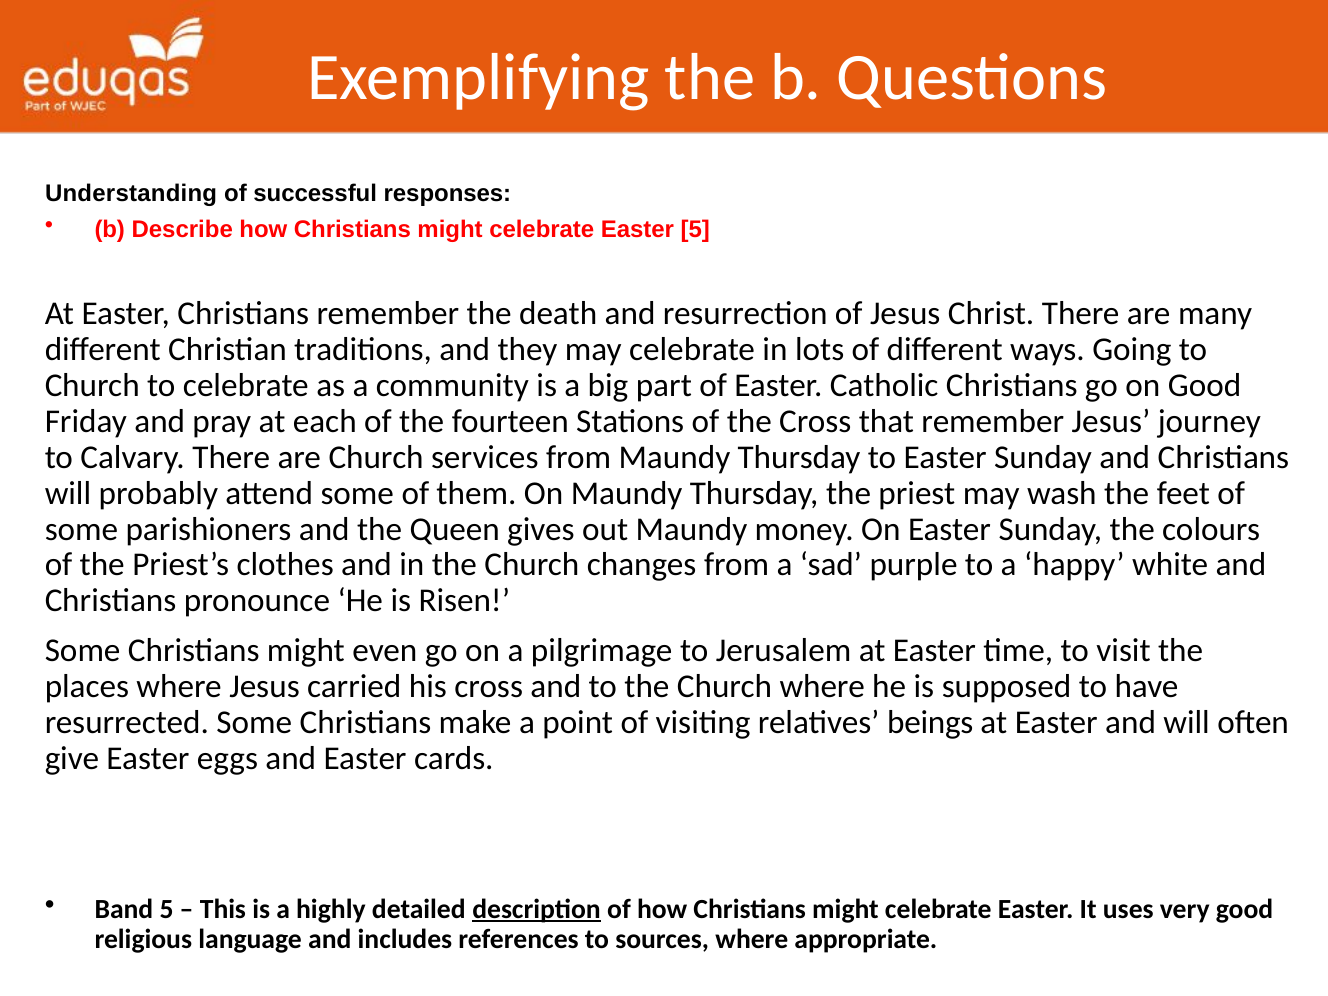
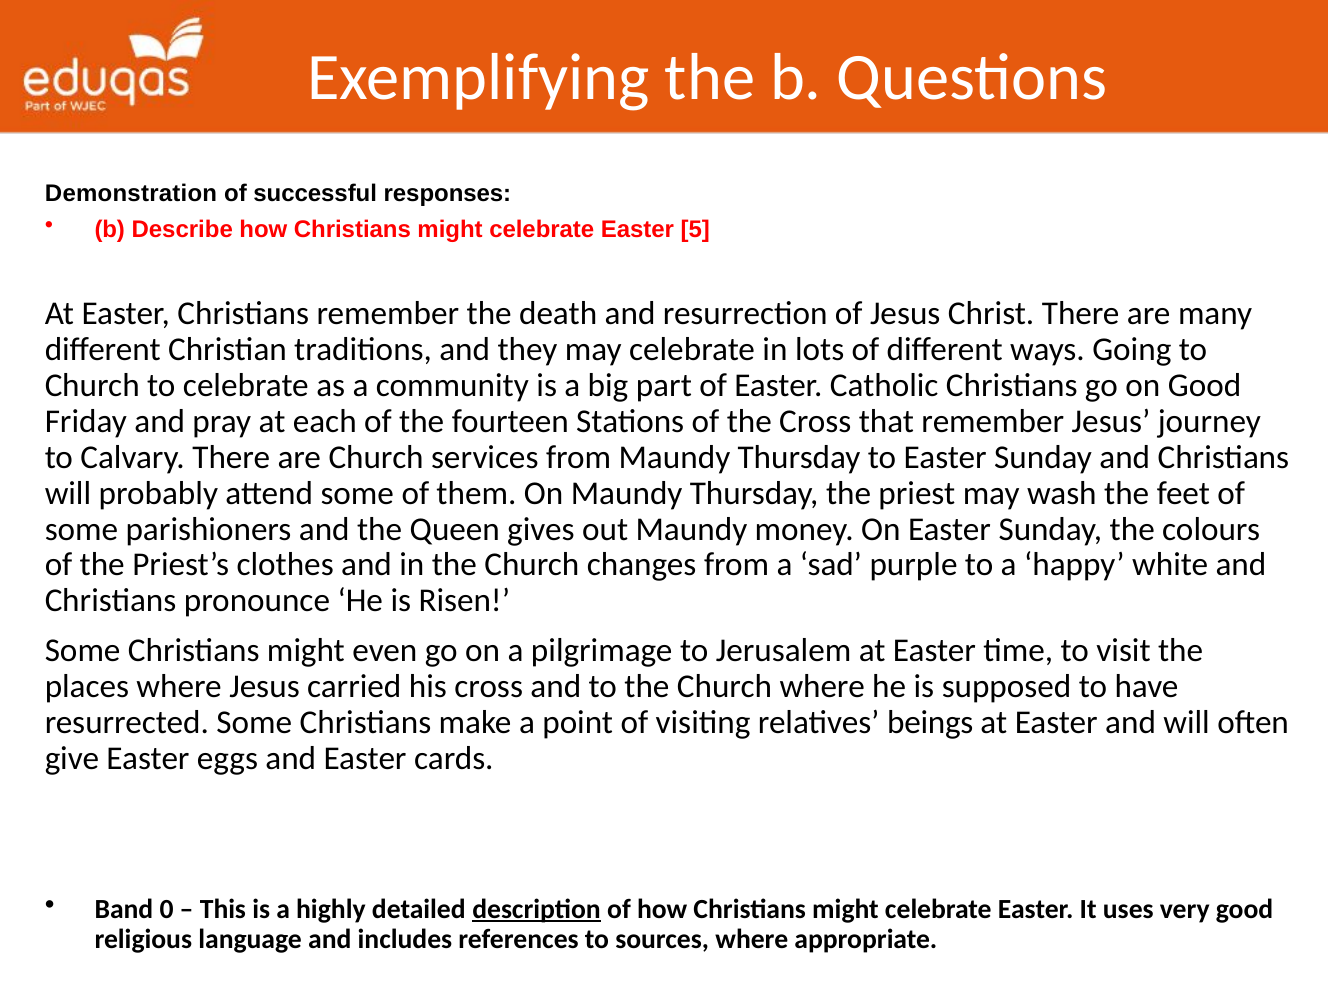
Understanding: Understanding -> Demonstration
Band 5: 5 -> 0
